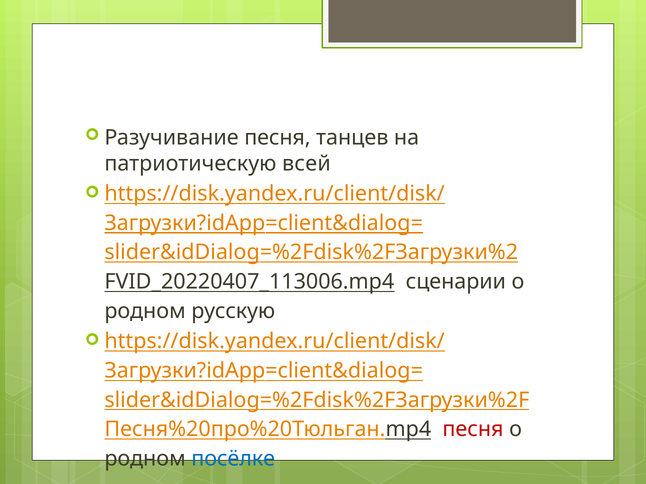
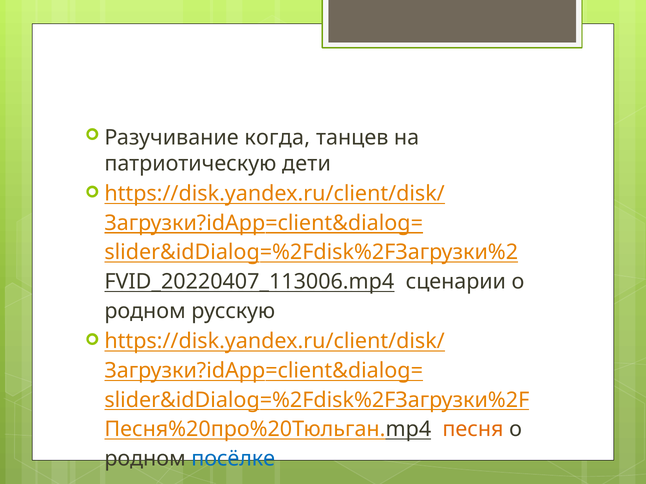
Разучивание песня: песня -> когда
всей: всей -> дети
песня at (473, 430) colour: red -> orange
